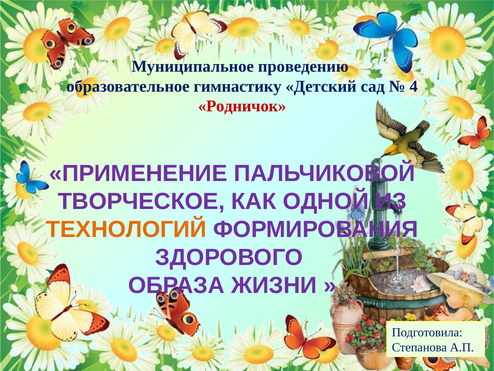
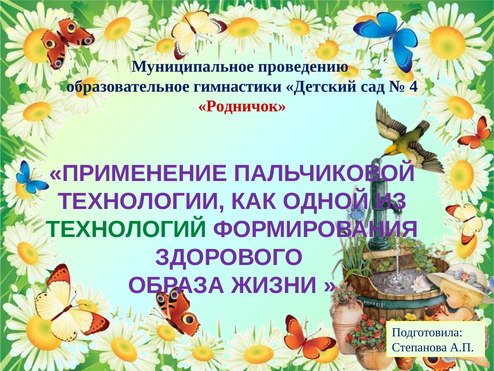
гимнастику: гимнастику -> гимнастики
ТВОРЧЕСКОЕ: ТВОРЧЕСКОЕ -> ТЕХНОЛОГИИ
ТЕХНОЛОГИЙ colour: orange -> green
